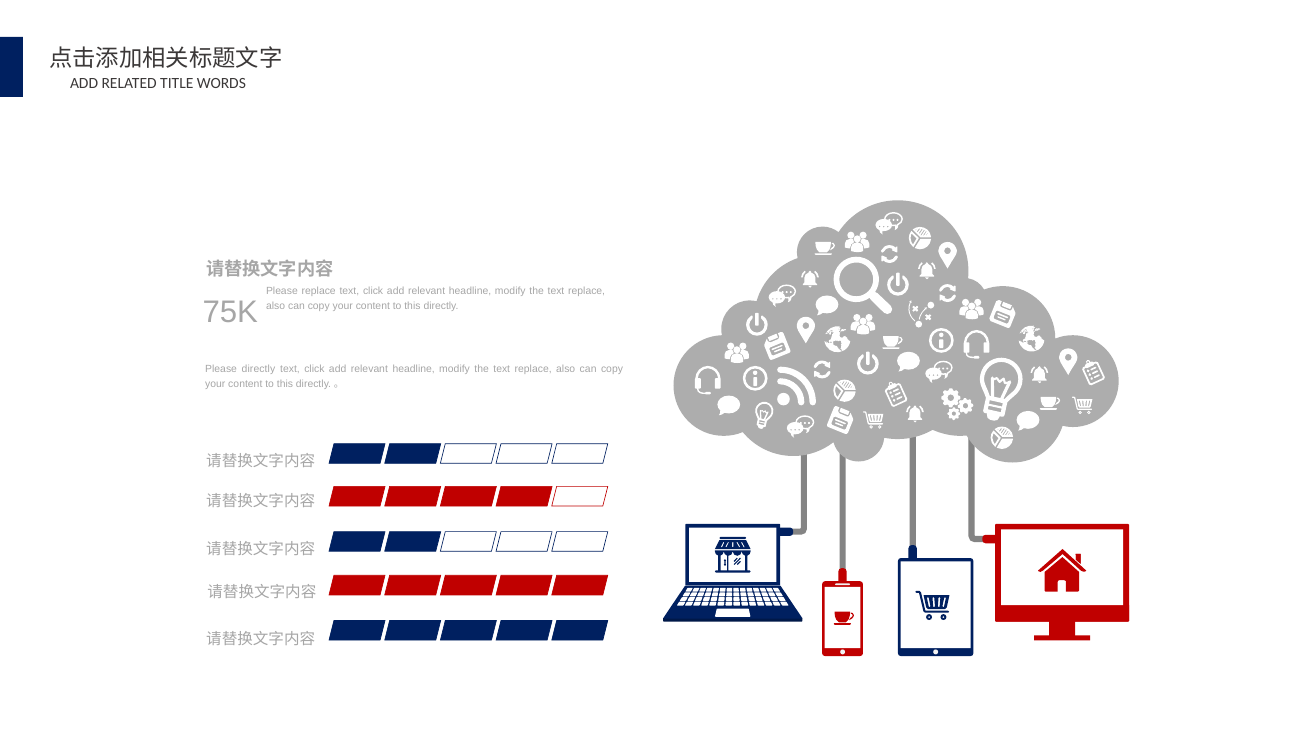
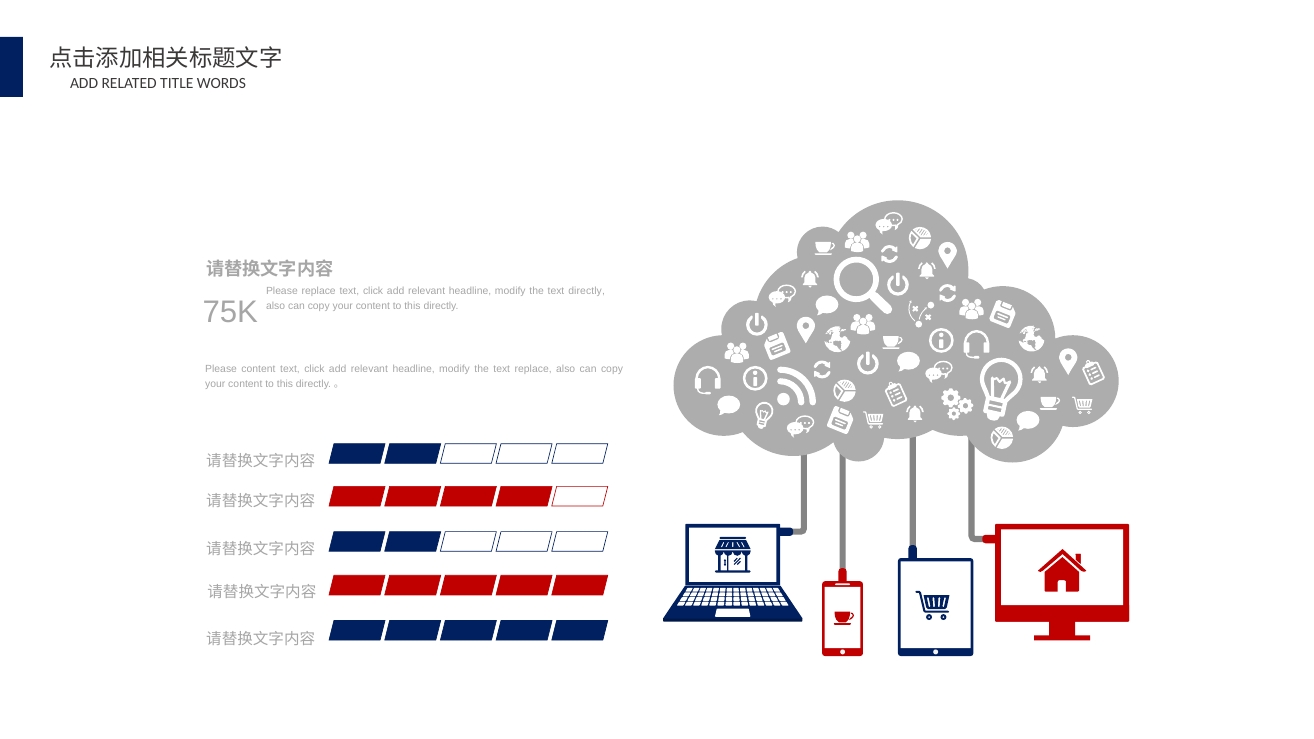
replace at (587, 292): replace -> directly
Please directly: directly -> content
